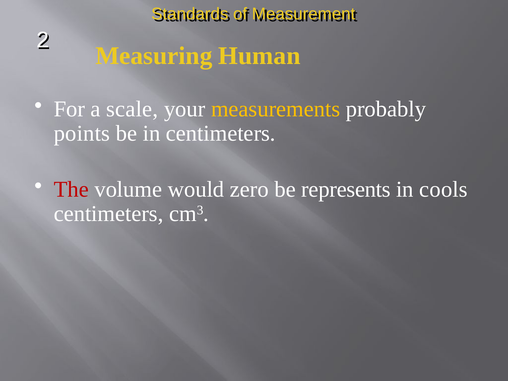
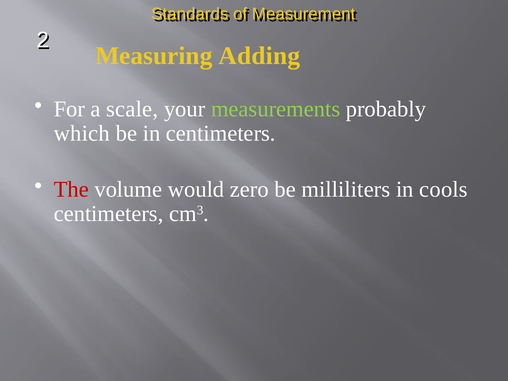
Human: Human -> Adding
measurements colour: yellow -> light green
points: points -> which
represents: represents -> milliliters
